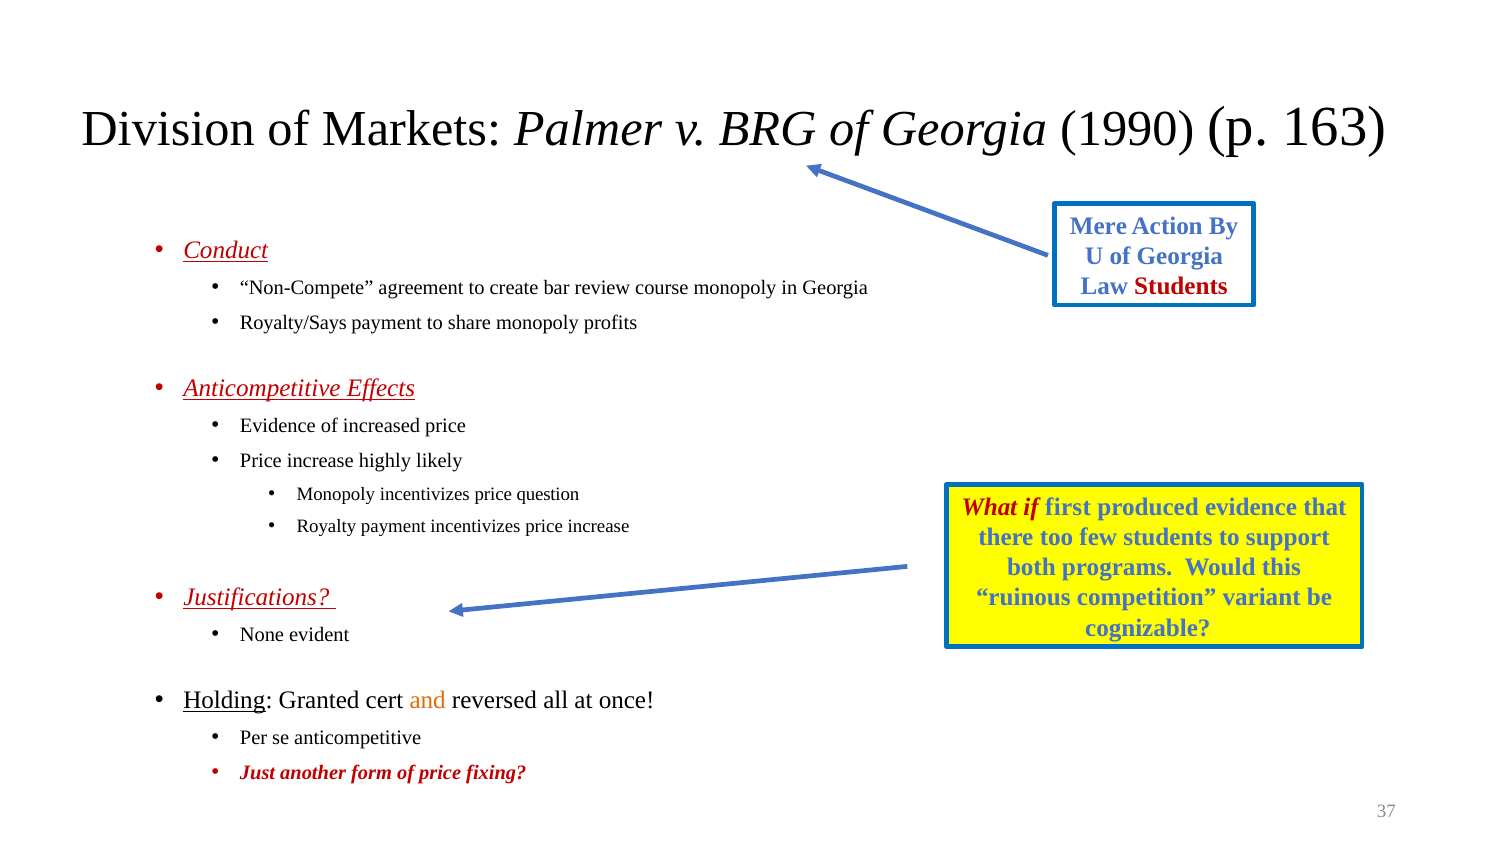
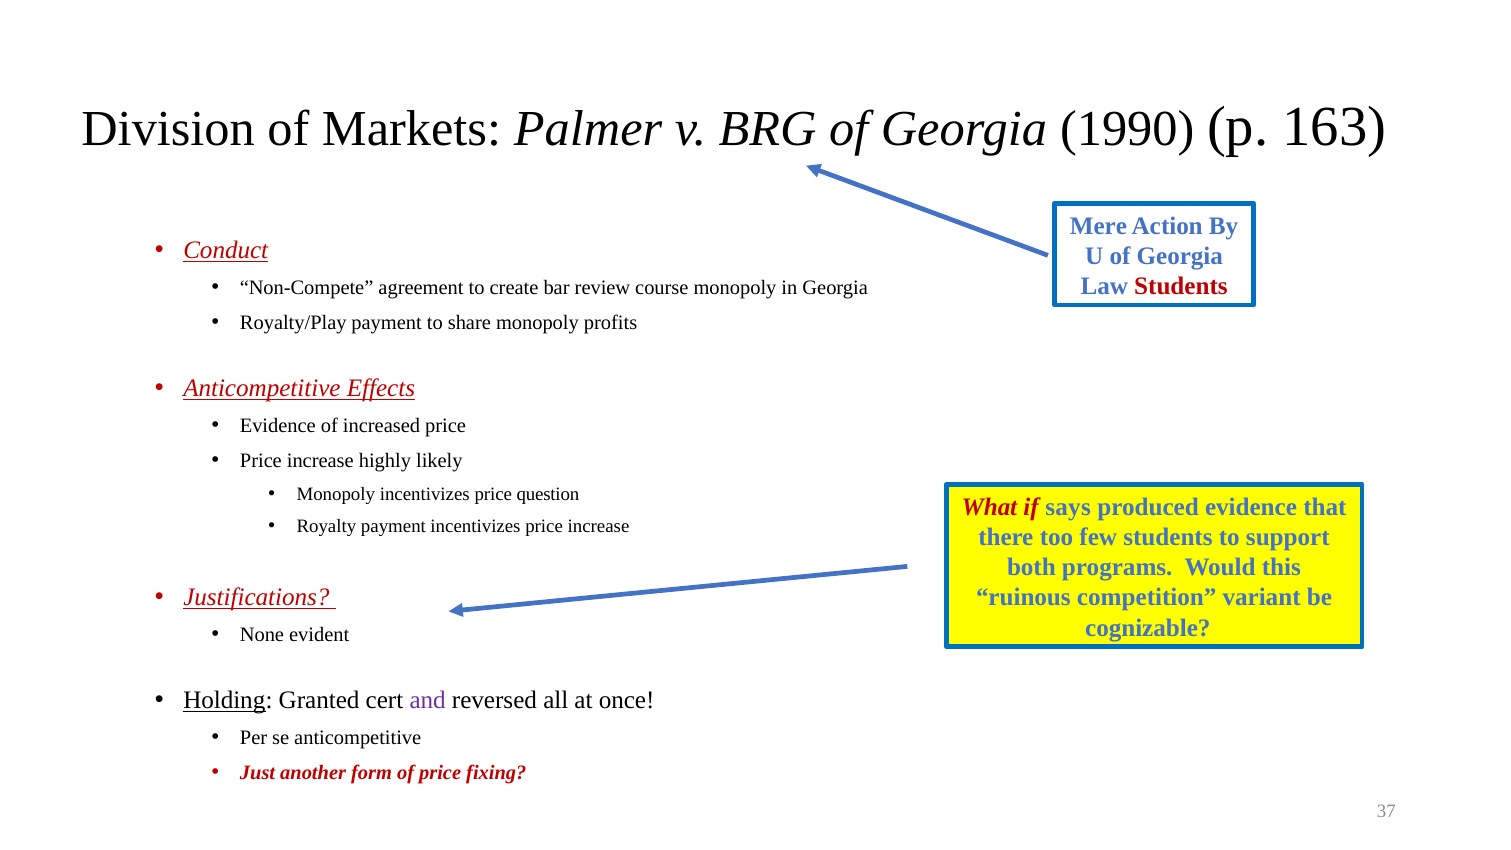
Royalty/Says: Royalty/Says -> Royalty/Play
first: first -> says
and colour: orange -> purple
